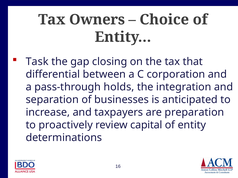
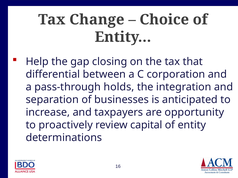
Owners: Owners -> Change
Task: Task -> Help
preparation: preparation -> opportunity
